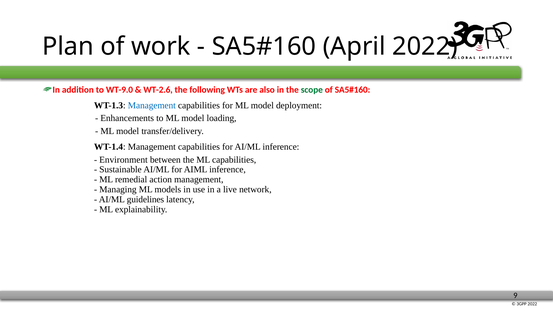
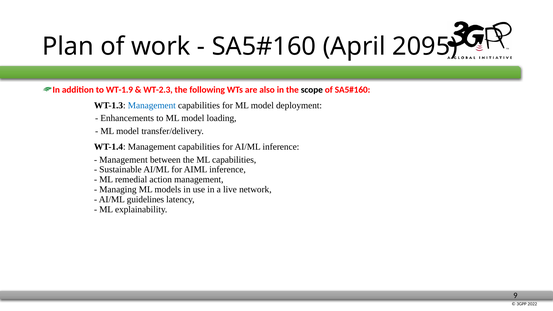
April 2022: 2022 -> 2095
WT-9.0: WT-9.0 -> WT-1.9
WT-2.6: WT-2.6 -> WT-2.3
scope colour: green -> black
Environment at (124, 160): Environment -> Management
